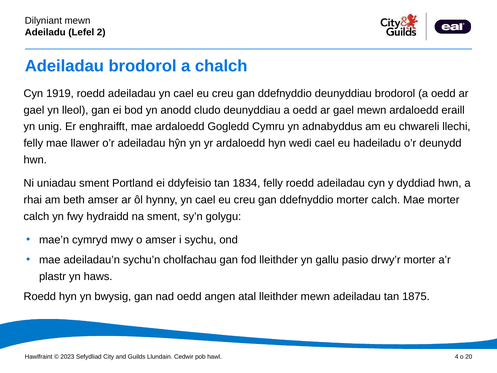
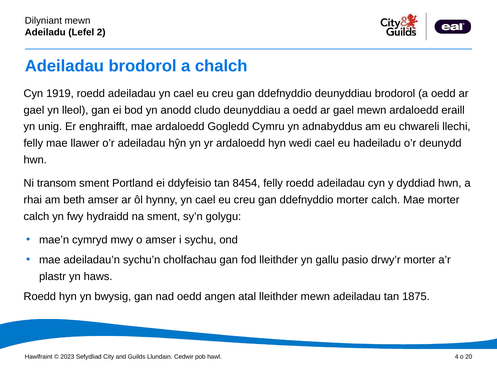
uniadau: uniadau -> transom
1834: 1834 -> 8454
